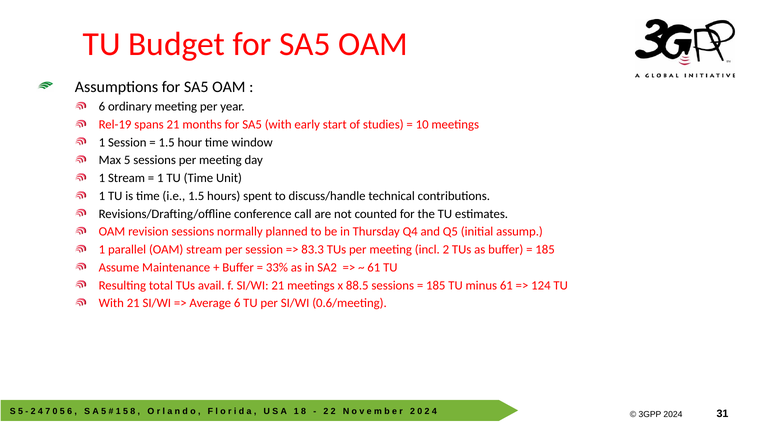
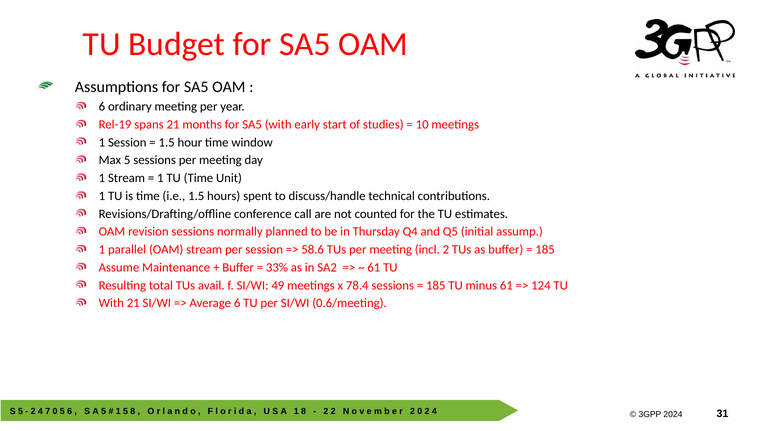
83.3: 83.3 -> 58.6
SI/WI 21: 21 -> 49
88.5: 88.5 -> 78.4
